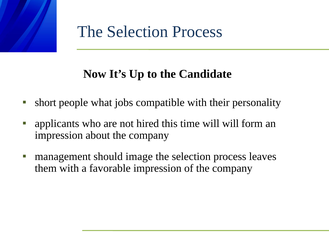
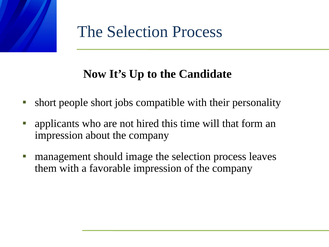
people what: what -> short
will will: will -> that
